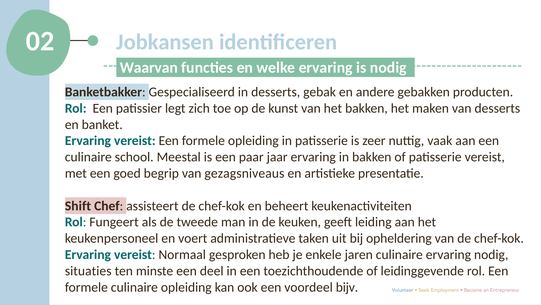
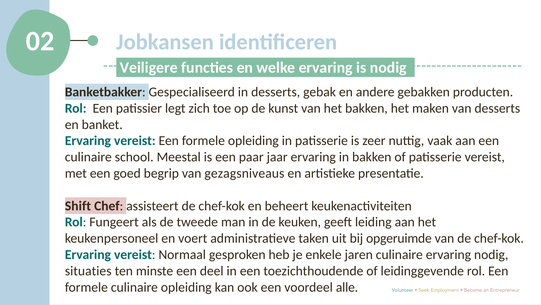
Waarvan: Waarvan -> Veiligere
opheldering: opheldering -> opgeruimde
bijv: bijv -> alle
